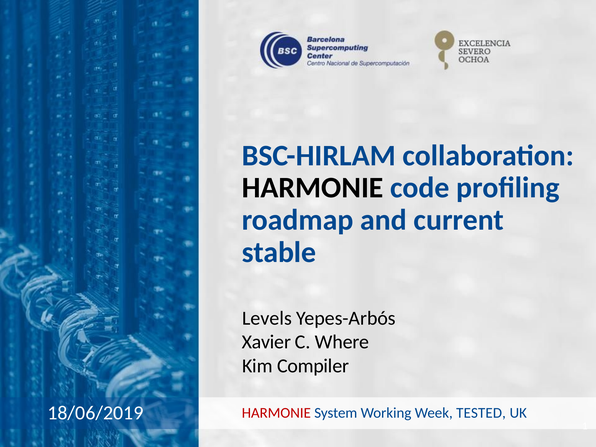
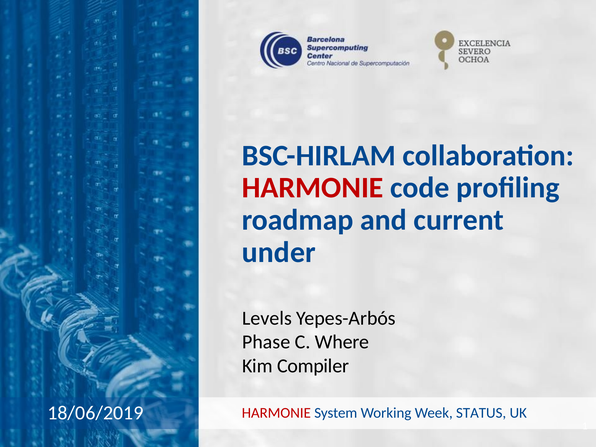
HARMONIE at (313, 188) colour: black -> red
stable: stable -> under
Xavier: Xavier -> Phase
TESTED: TESTED -> STATUS
